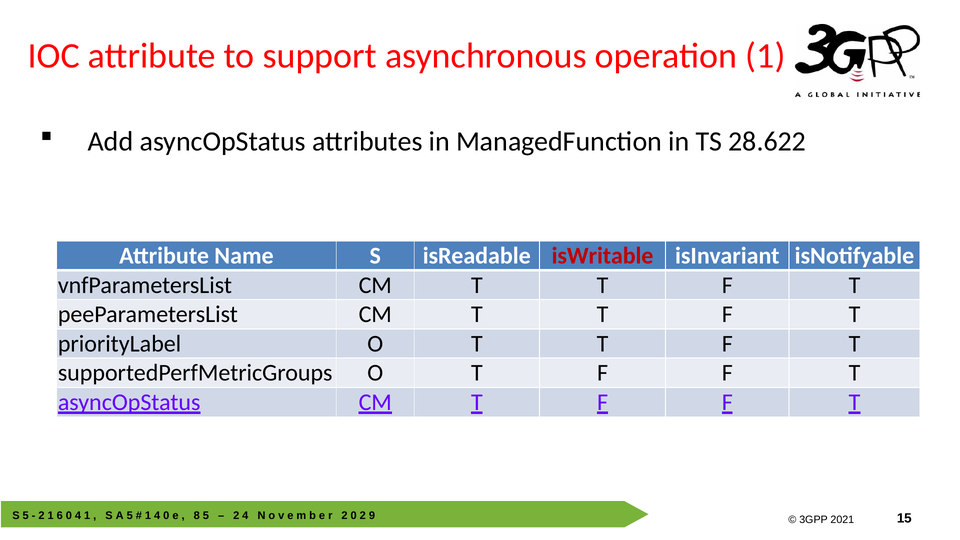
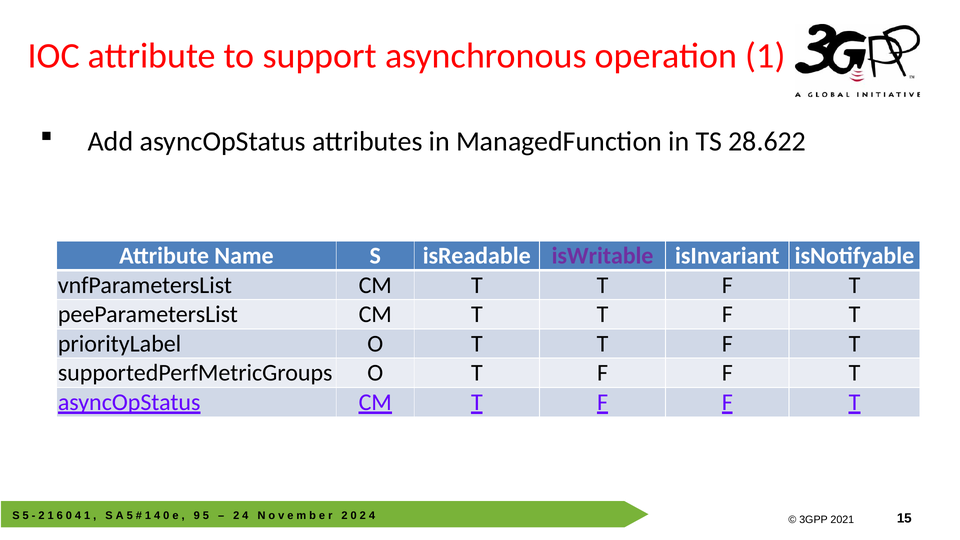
isWritable colour: red -> purple
8: 8 -> 9
9 at (372, 516): 9 -> 4
